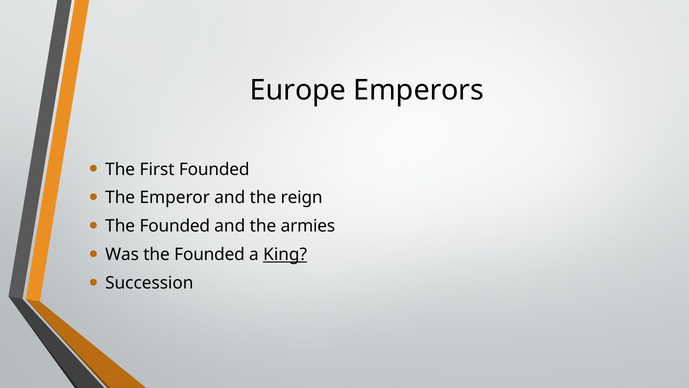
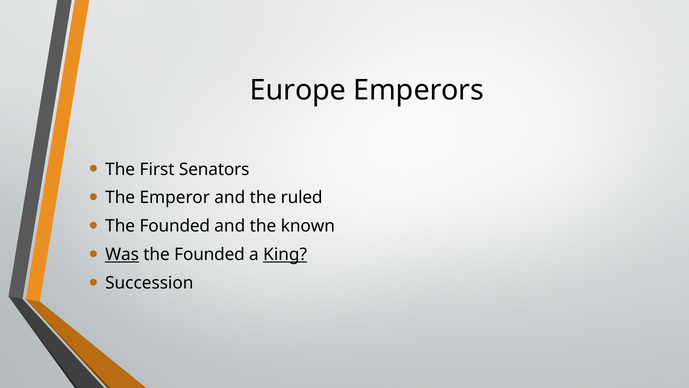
First Founded: Founded -> Senators
reign: reign -> ruled
armies: armies -> known
Was underline: none -> present
